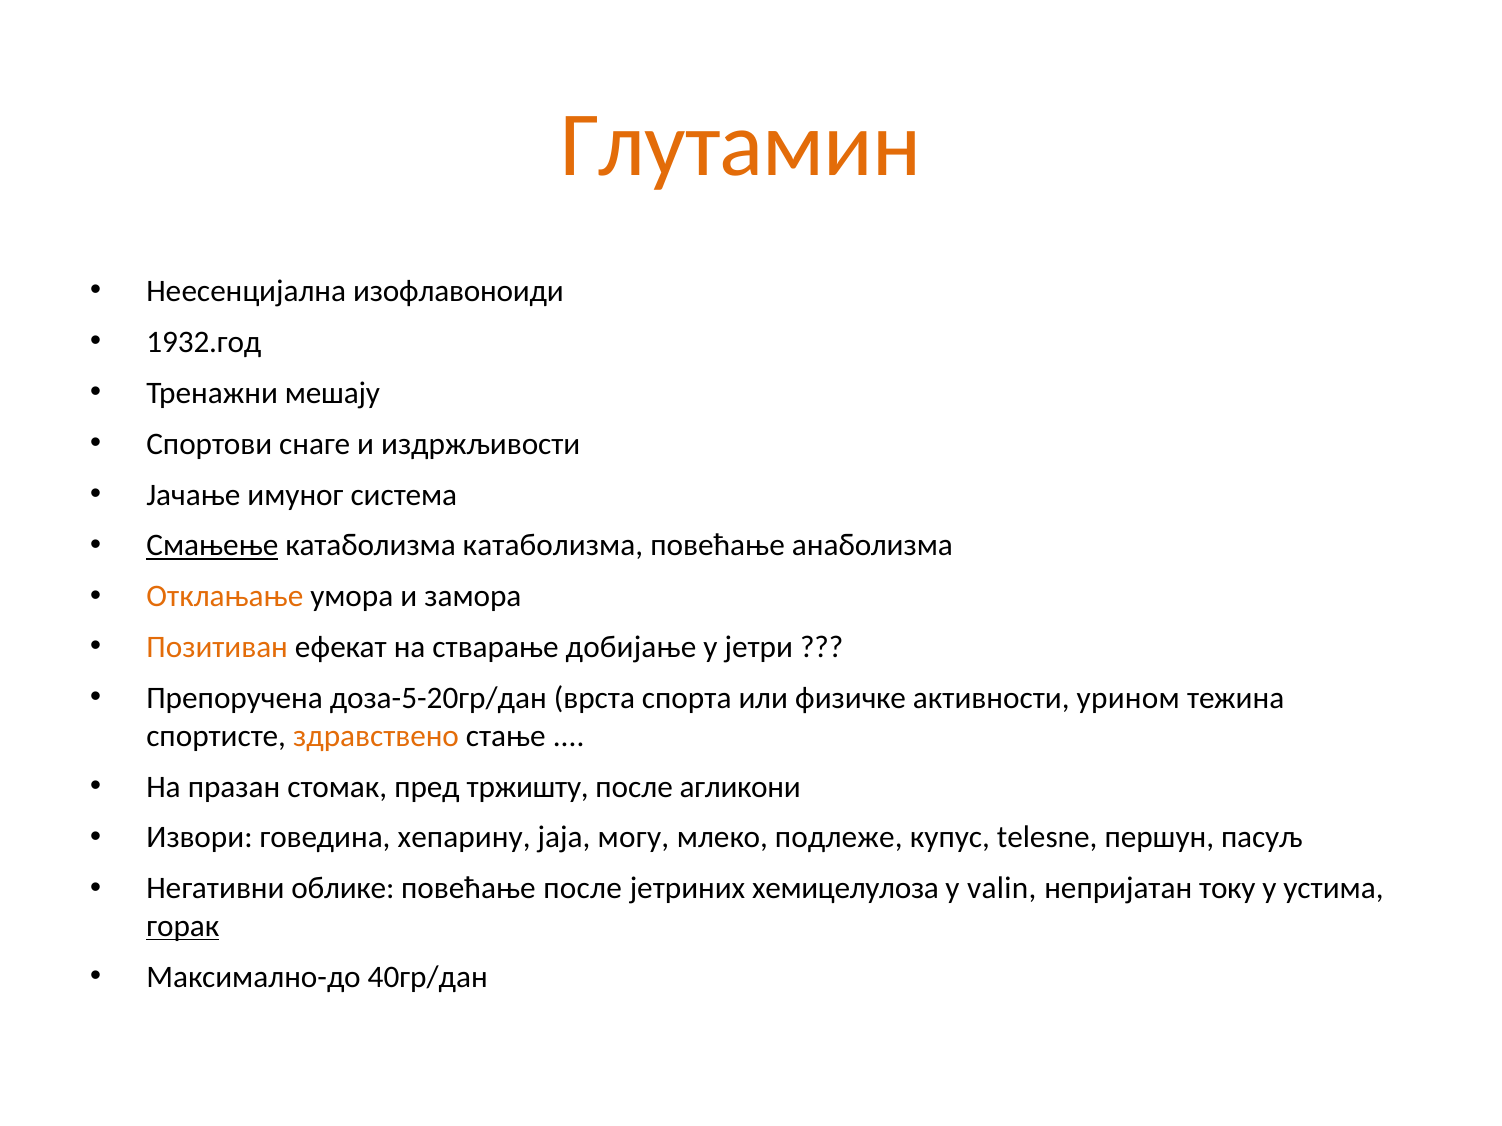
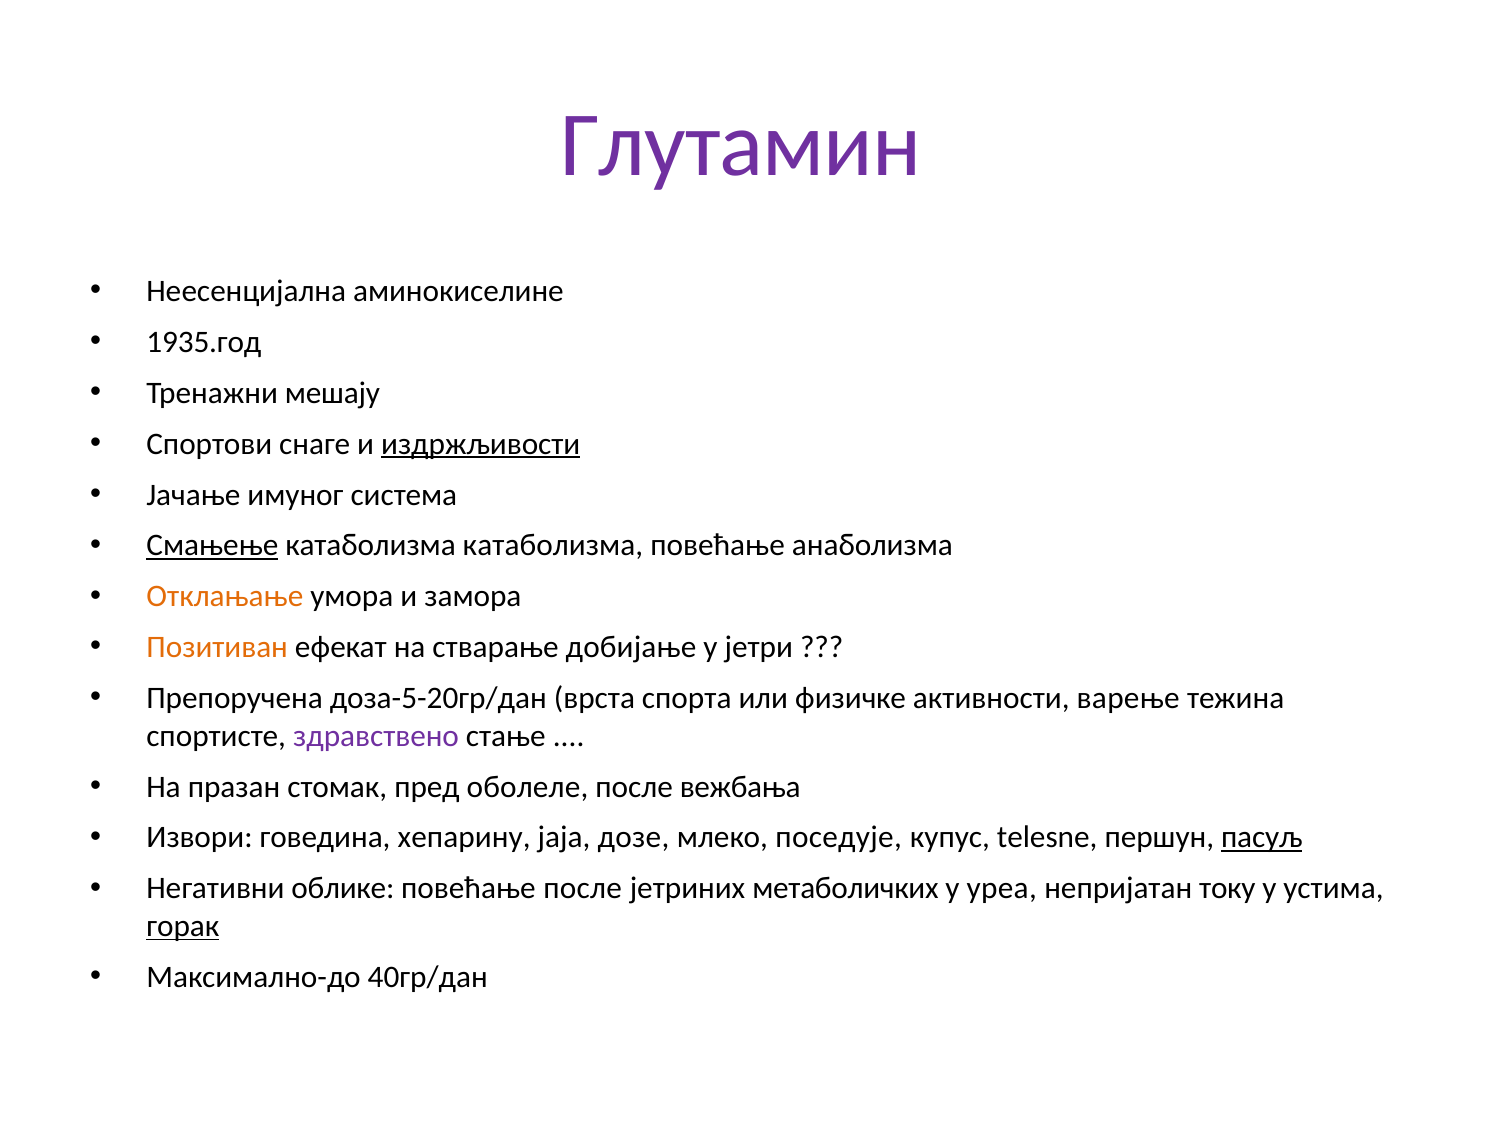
Глутамин colour: orange -> purple
изофлавоноиди: изофлавоноиди -> аминокиселине
1932.год: 1932.год -> 1935.год
издржљивости underline: none -> present
урином: урином -> варење
здравствено colour: orange -> purple
тржишту: тржишту -> оболеле
агликони: агликони -> вежбања
могу: могу -> дозе
подлеже: подлеже -> поседује
пасуљ underline: none -> present
хемицелулоза: хемицелулоза -> метаболичких
valin: valin -> уреа
